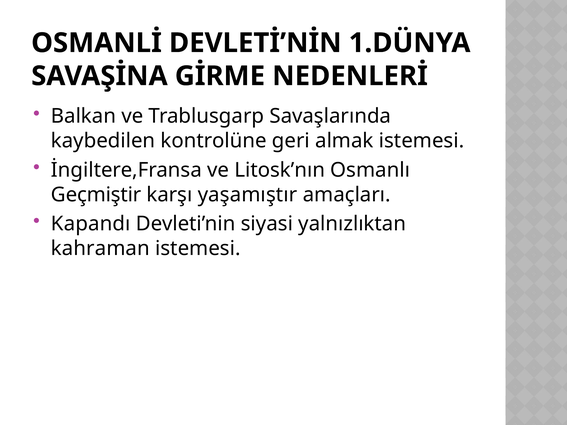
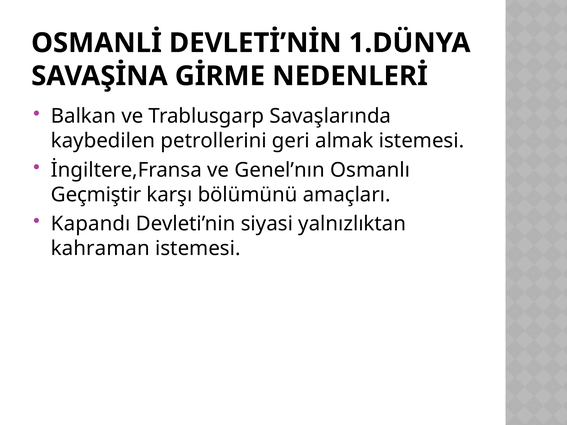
kontrolüne: kontrolüne -> petrollerini
Litosk’nın: Litosk’nın -> Genel’nın
yaşamıştır: yaşamıştır -> bölümünü
